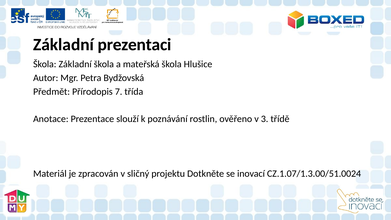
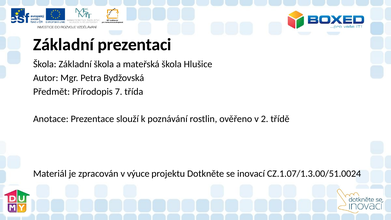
3: 3 -> 2
sličný: sličný -> výuce
